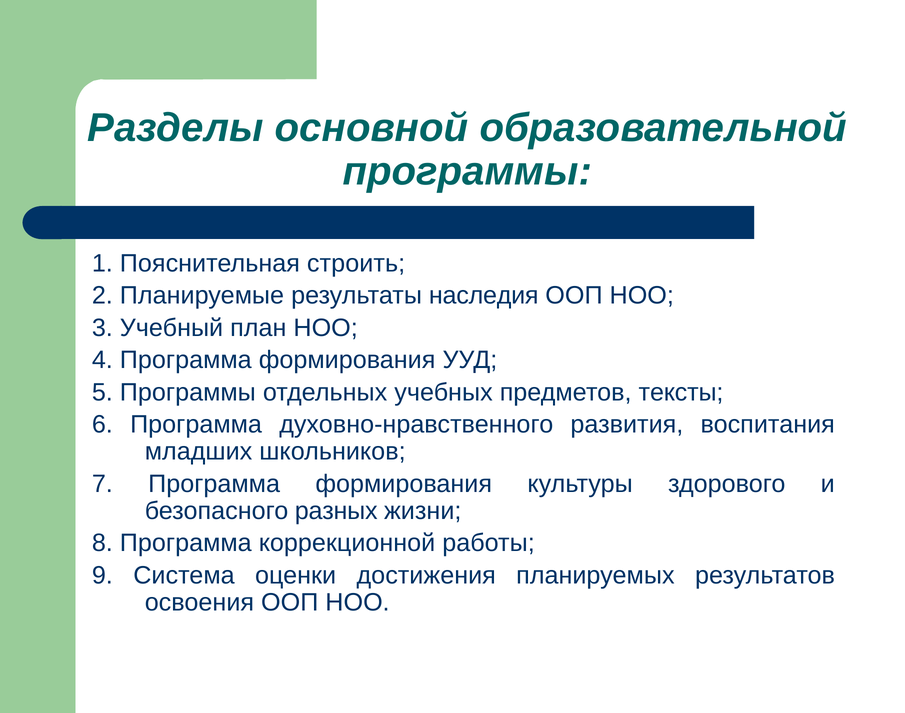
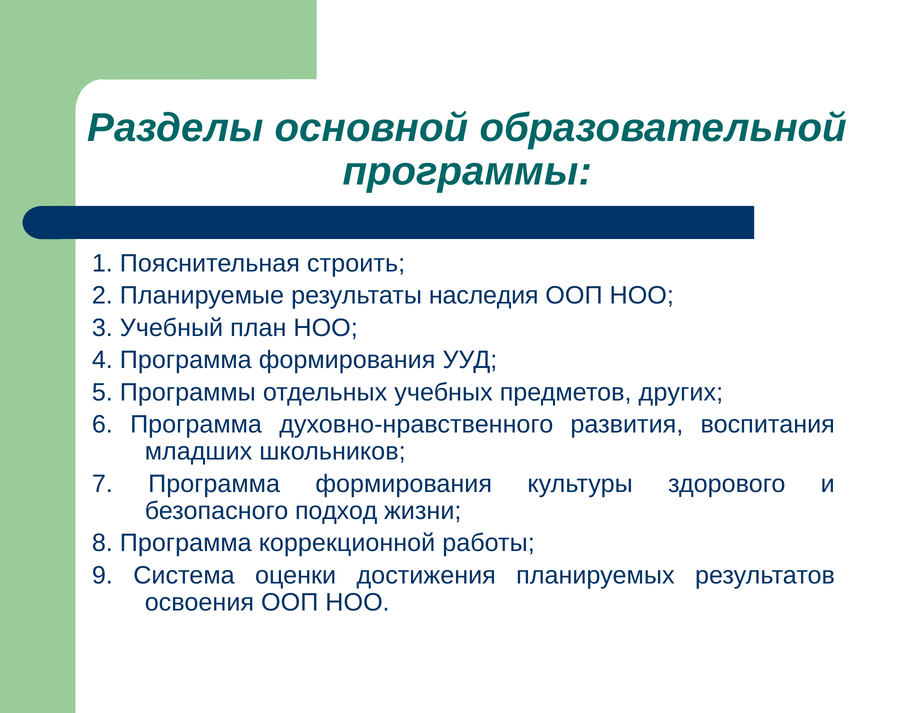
тексты: тексты -> других
разных: разных -> подход
